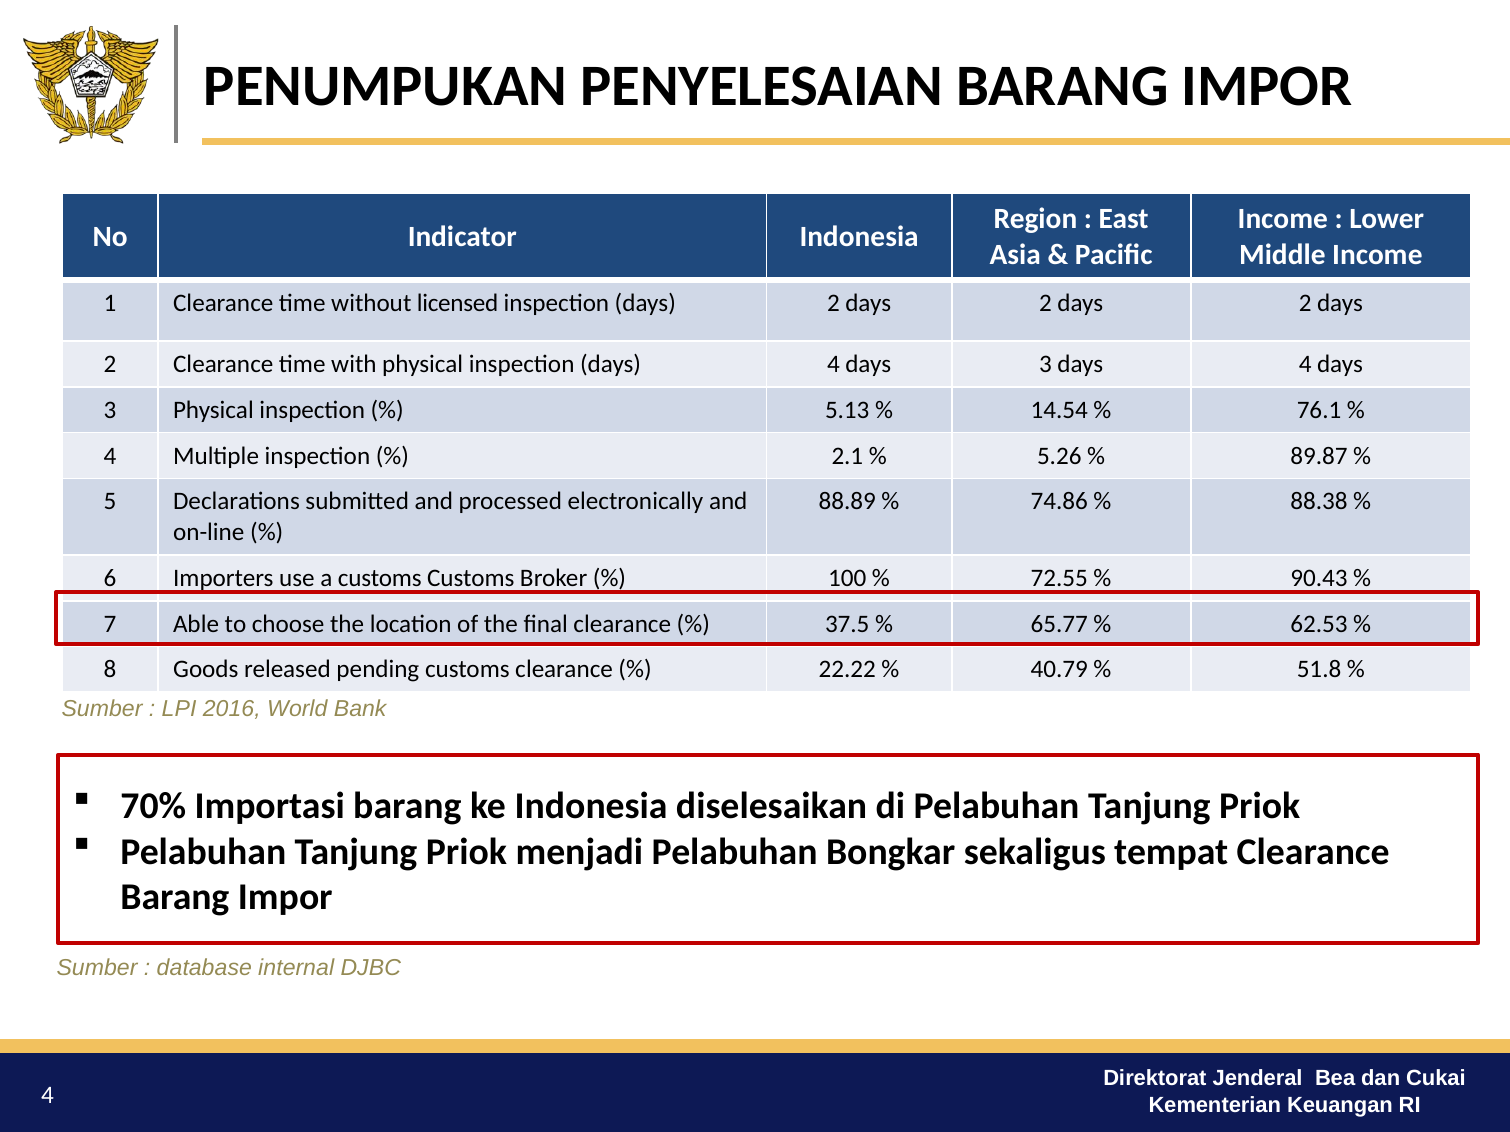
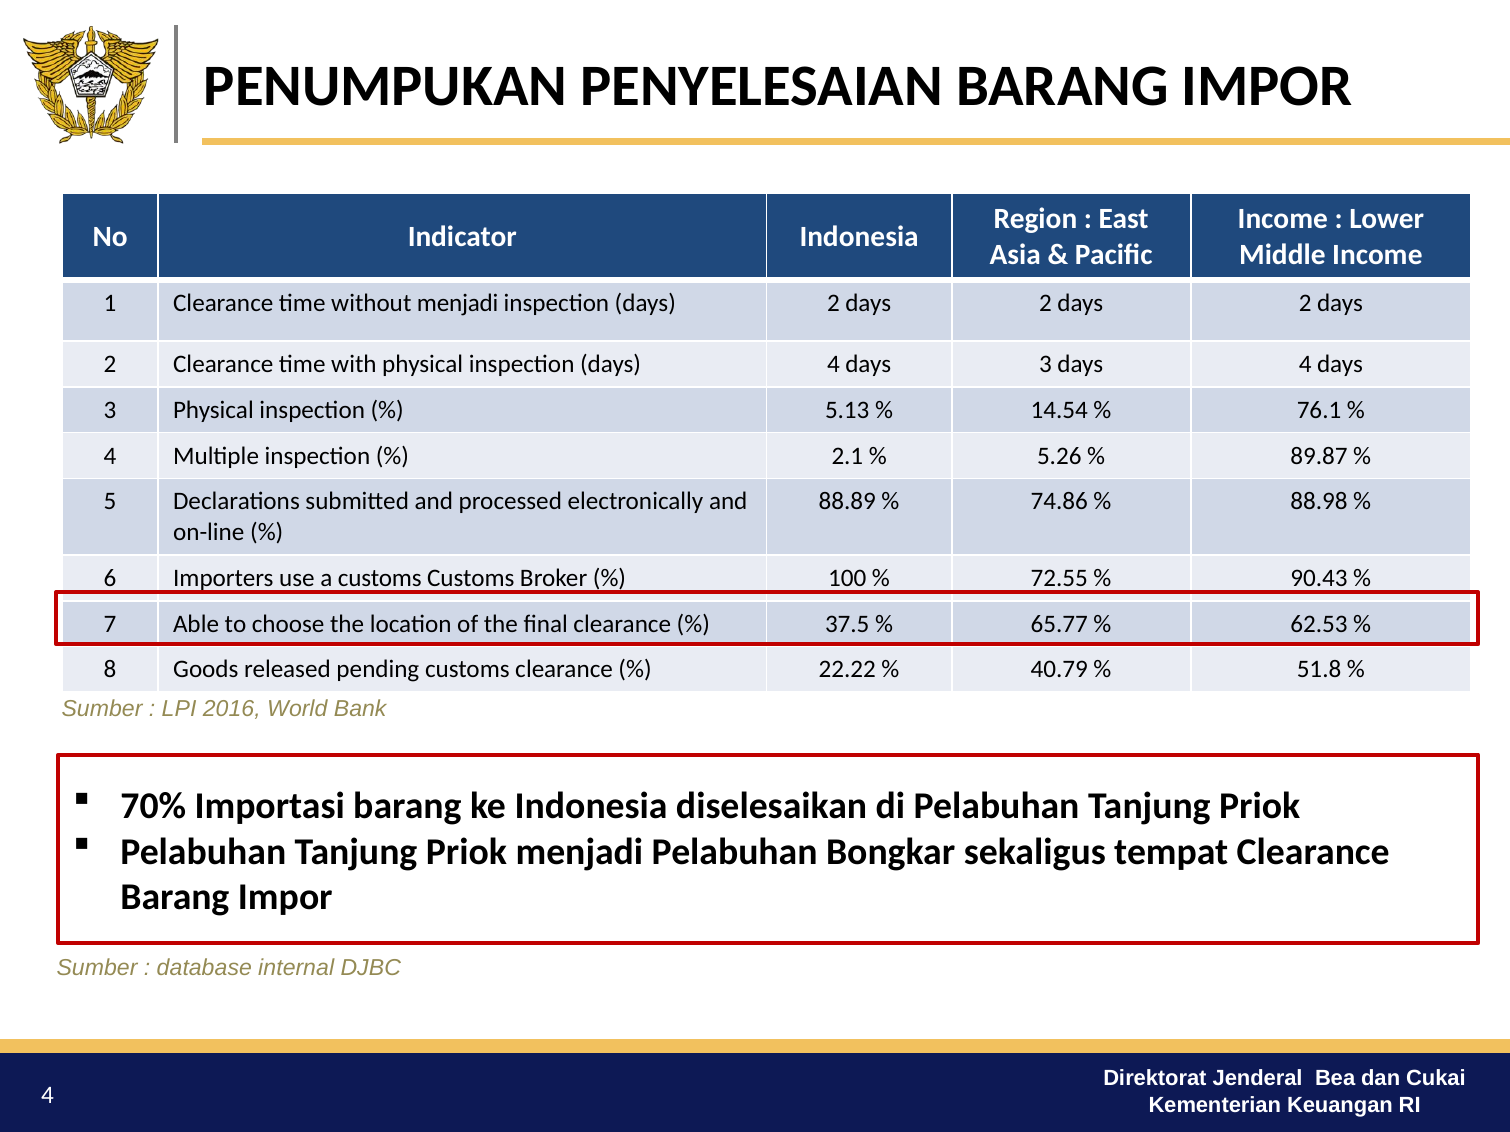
without licensed: licensed -> menjadi
88.38: 88.38 -> 88.98
